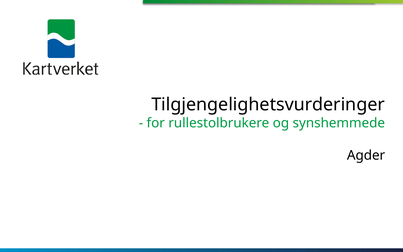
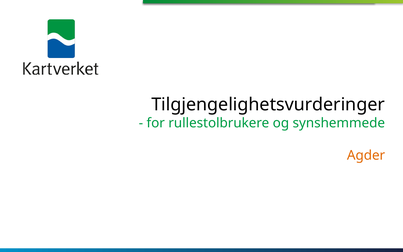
Agder colour: black -> orange
